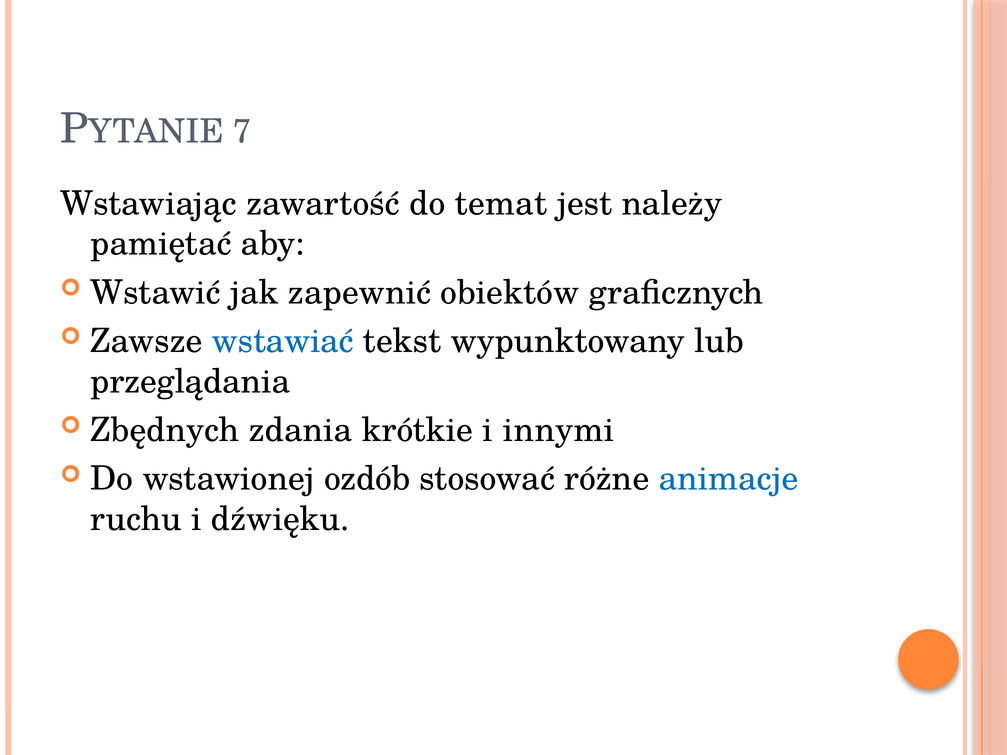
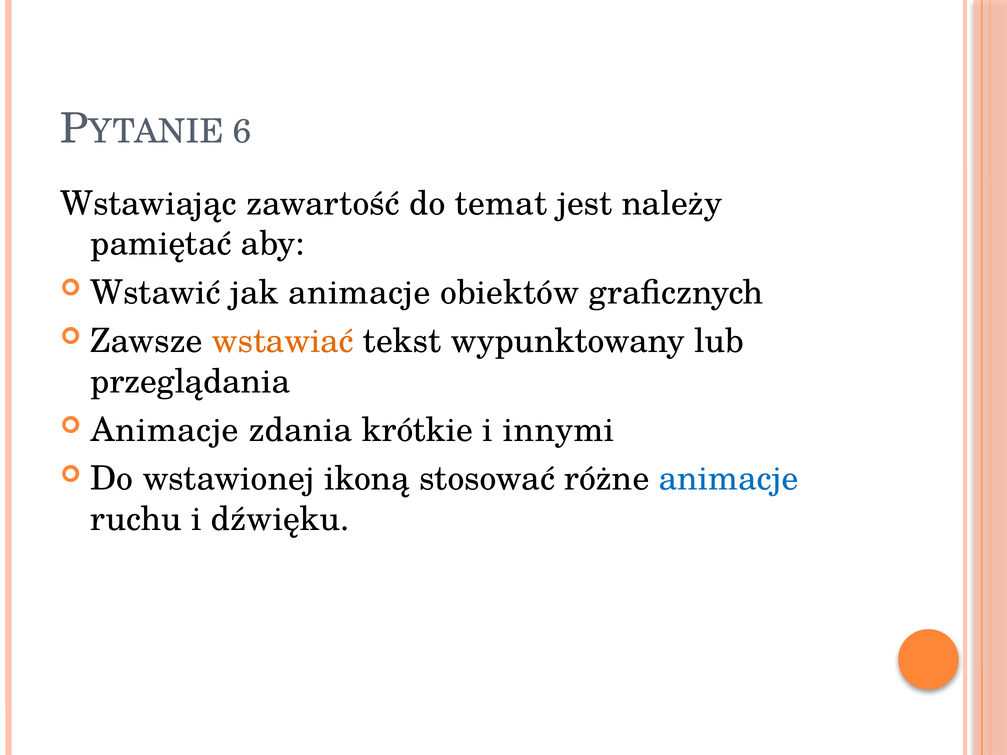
7: 7 -> 6
jak zapewnić: zapewnić -> animacje
wstawiać colour: blue -> orange
Zbędnych at (165, 430): Zbędnych -> Animacje
ozdób: ozdób -> ikoną
